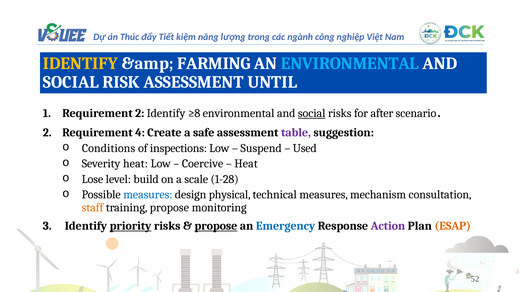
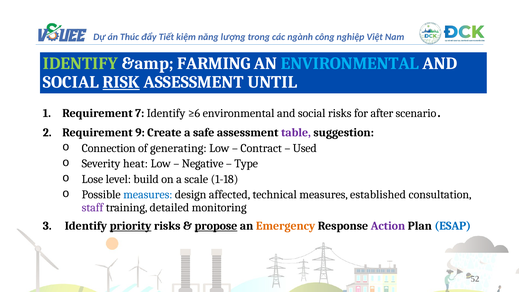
IDENTIFY at (80, 63) colour: yellow -> light green
RISK underline: none -> present
Requirement 2: 2 -> 7
≥8: ≥8 -> ≥6
social at (312, 113) underline: present -> none
4: 4 -> 9
Conditions: Conditions -> Connection
inspections: inspections -> generating
Suspend: Suspend -> Contract
Coercive: Coercive -> Negative
Heat at (246, 164): Heat -> Type
1-28: 1-28 -> 1-18
physical: physical -> affected
mechanism: mechanism -> established
staff colour: orange -> purple
training propose: propose -> detailed
Emergency colour: blue -> orange
ESAP colour: orange -> blue
